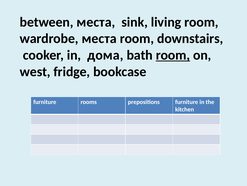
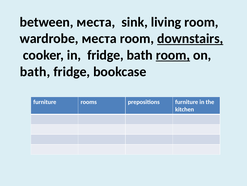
downstairs underline: none -> present
in дома: дома -> fridge
west at (35, 71): west -> bath
